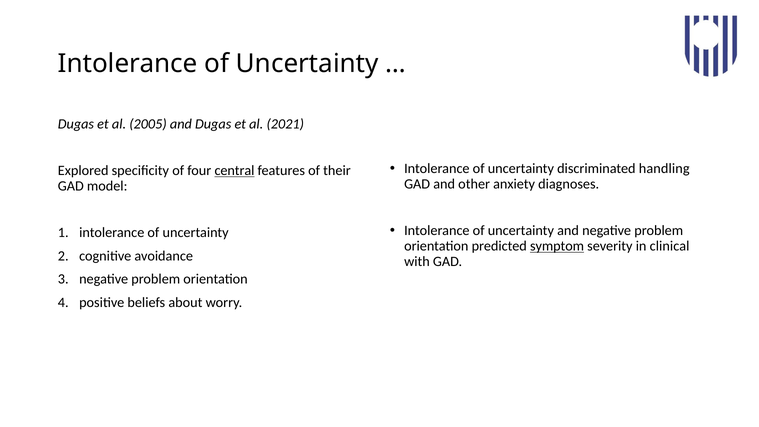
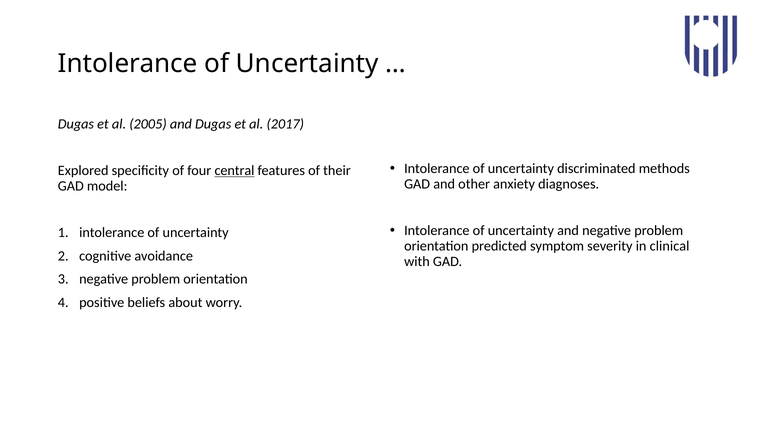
2021: 2021 -> 2017
handling: handling -> methods
symptom underline: present -> none
